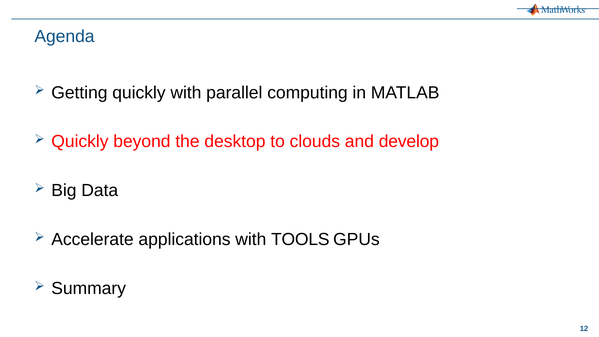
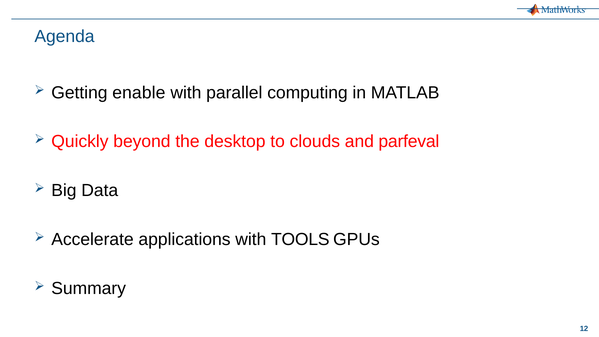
Getting quickly: quickly -> enable
develop: develop -> parfeval
